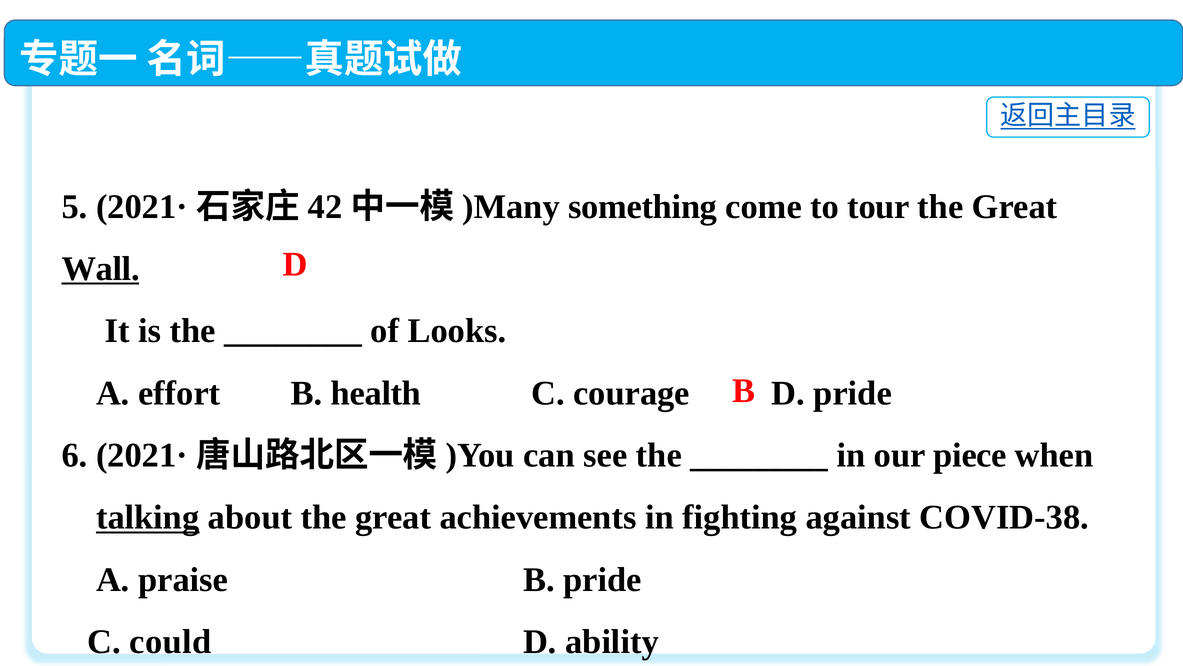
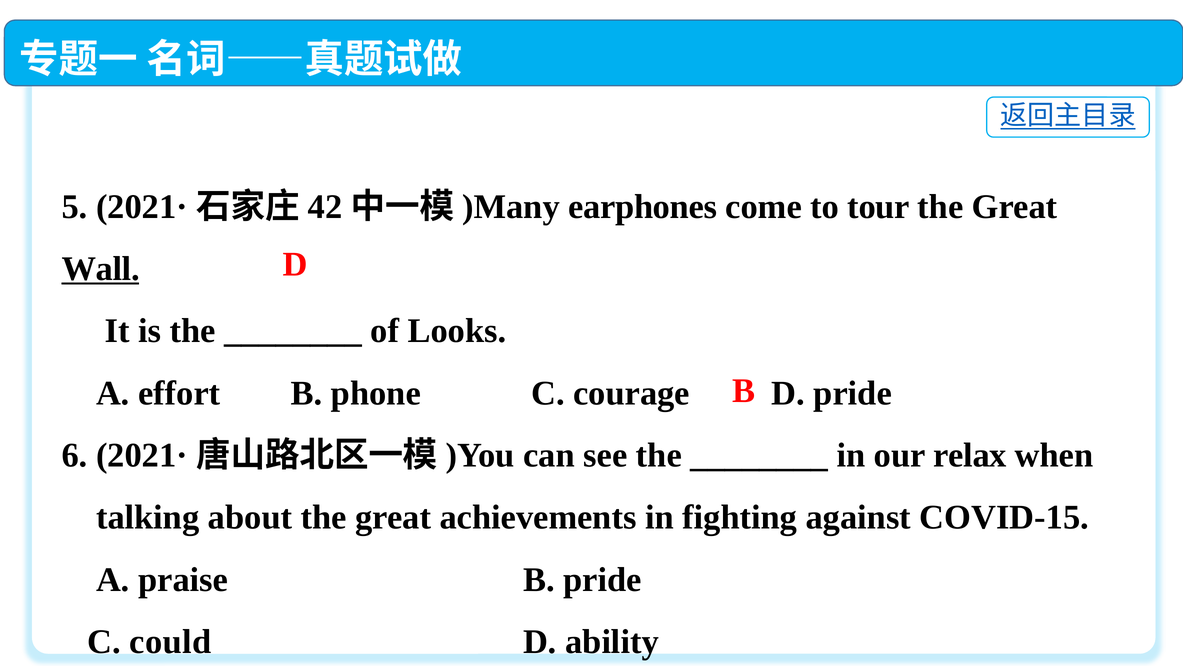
something: something -> earphones
health: health -> phone
piece: piece -> relax
talking underline: present -> none
COVID-38: COVID-38 -> COVID-15
